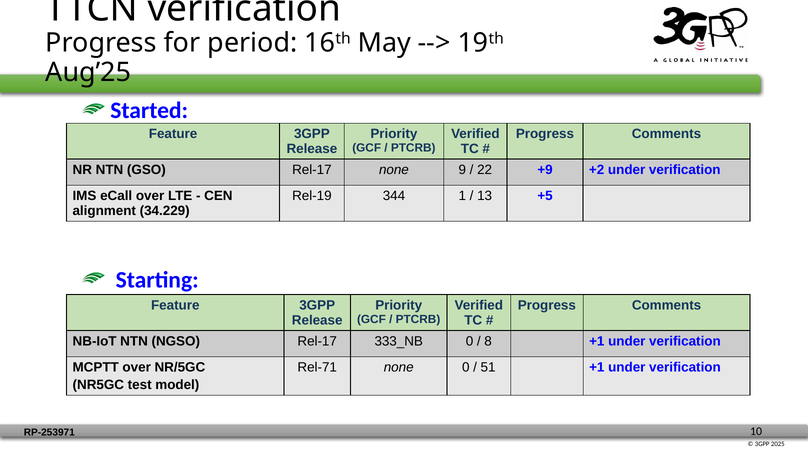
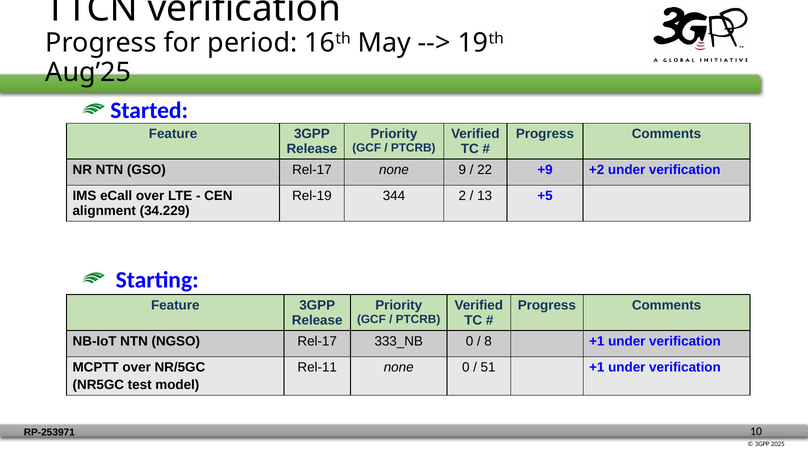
1: 1 -> 2
Rel-71: Rel-71 -> Rel-11
